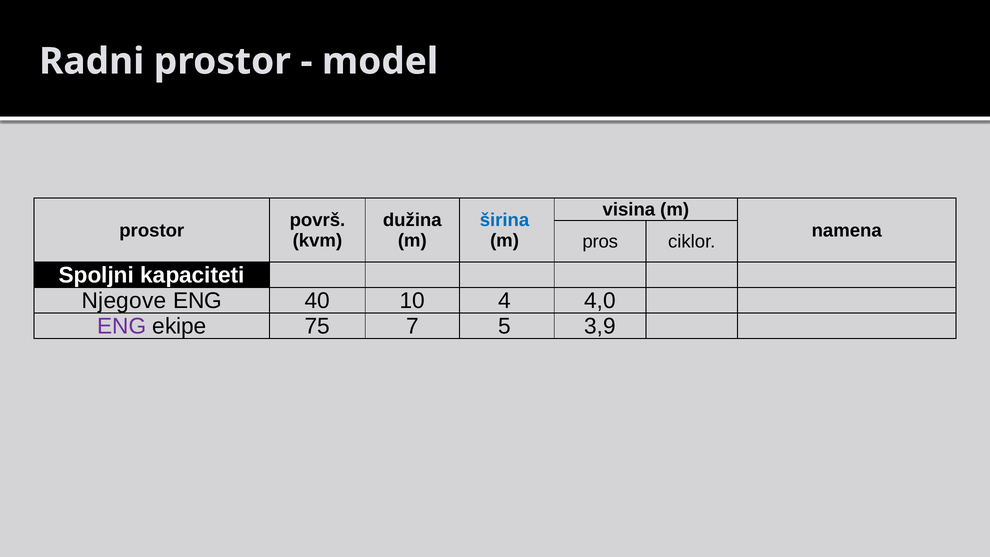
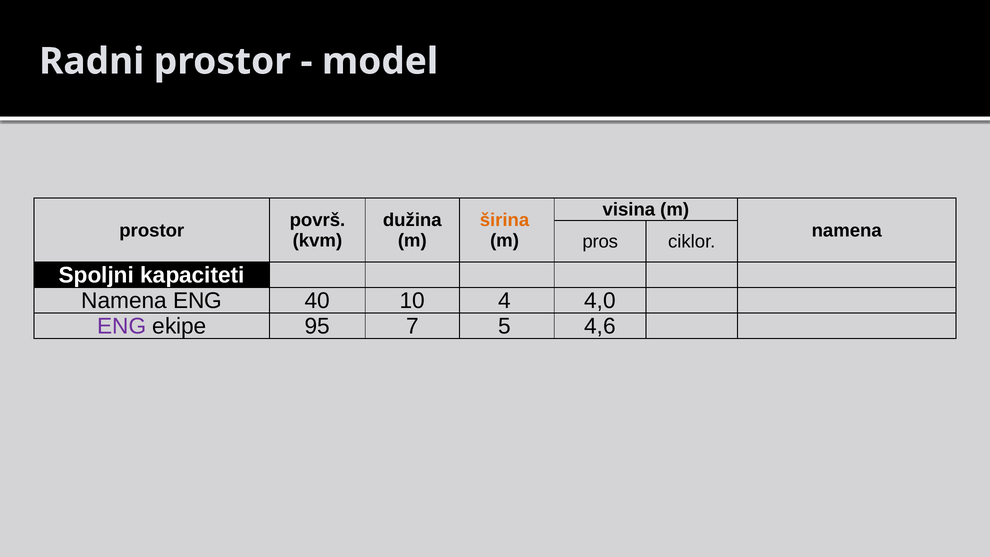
širina colour: blue -> orange
Njegove at (124, 301): Njegove -> Namena
75: 75 -> 95
3,9: 3,9 -> 4,6
